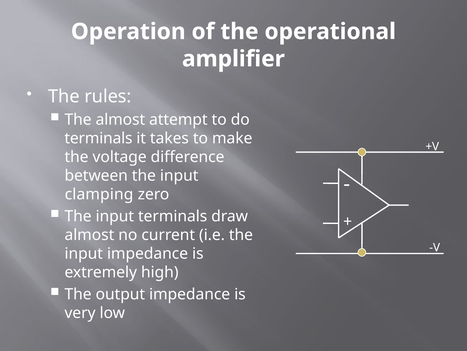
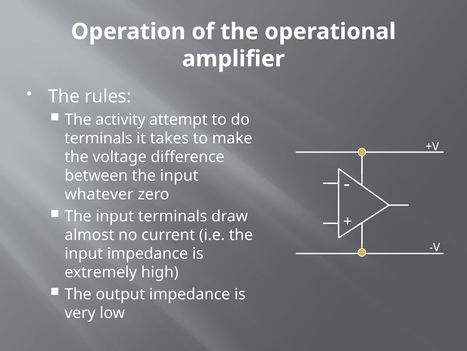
The almost: almost -> activity
clamping: clamping -> whatever
